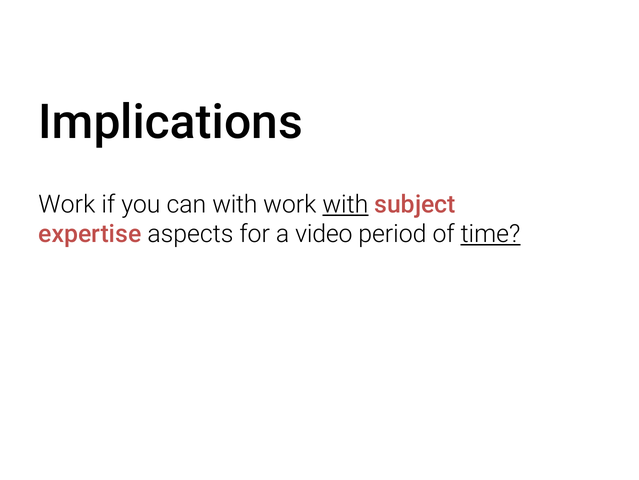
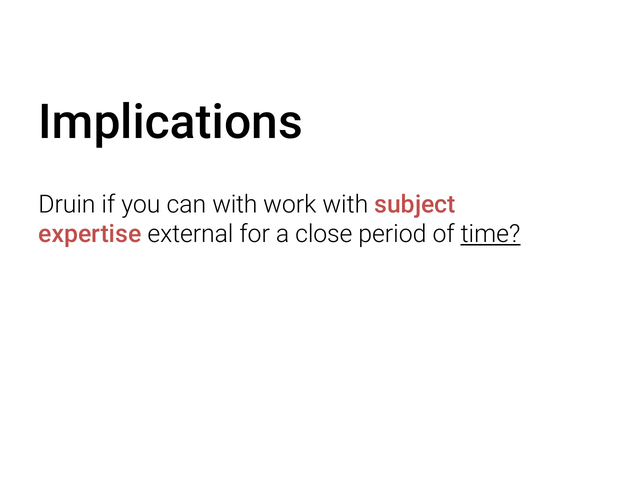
Work at (67, 204): Work -> Druin
with at (345, 204) underline: present -> none
aspects: aspects -> external
video: video -> close
